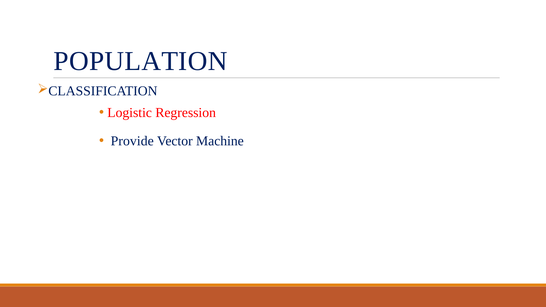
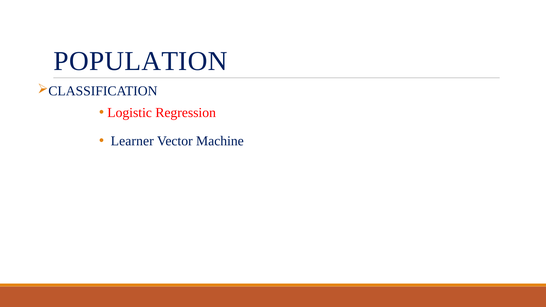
Provide: Provide -> Learner
